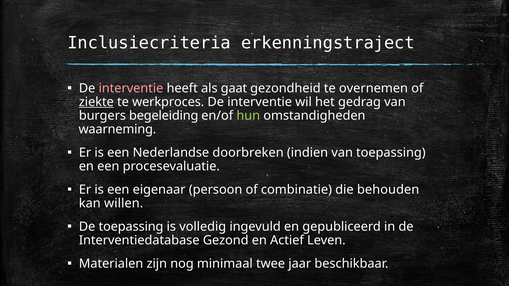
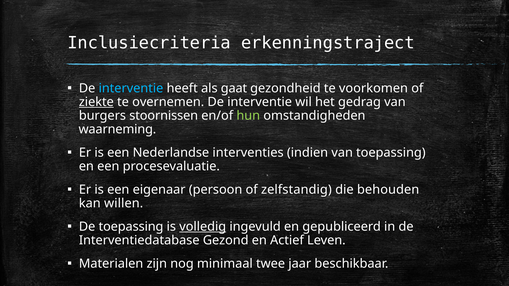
interventie at (131, 88) colour: pink -> light blue
overnemen: overnemen -> voorkomen
werkproces: werkproces -> overnemen
begeleiding: begeleiding -> stoornissen
doorbreken: doorbreken -> interventies
combinatie: combinatie -> zelfstandig
volledig underline: none -> present
